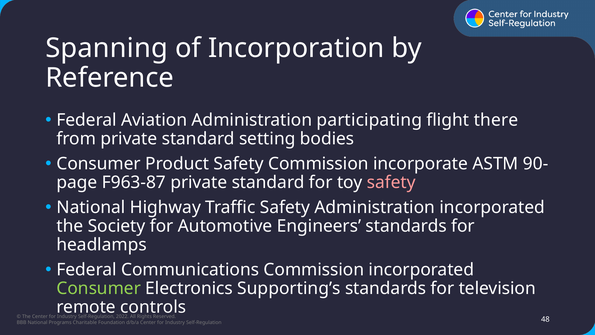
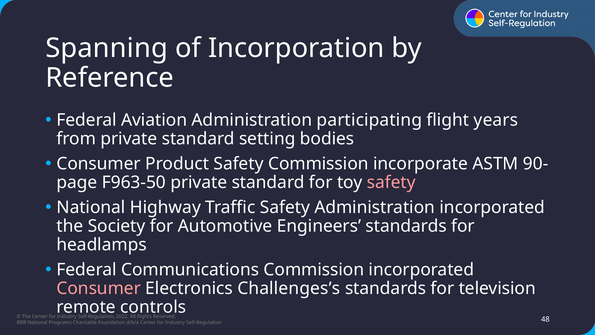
there: there -> years
F963-87: F963-87 -> F963-50
Consumer at (99, 288) colour: light green -> pink
Supporting’s: Supporting’s -> Challenges’s
